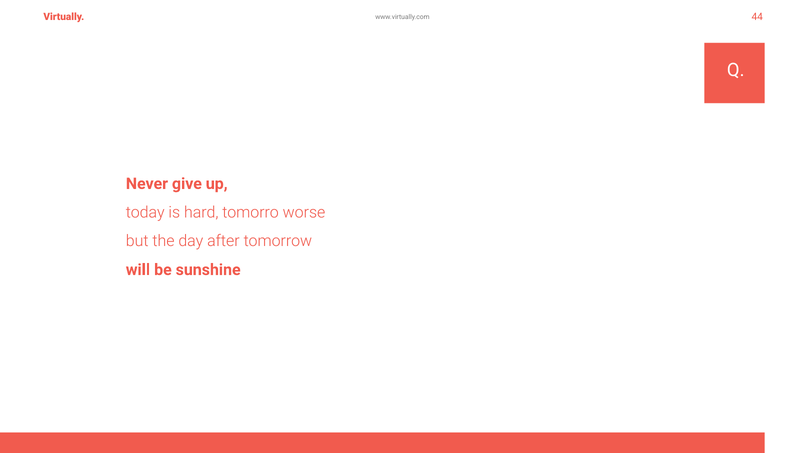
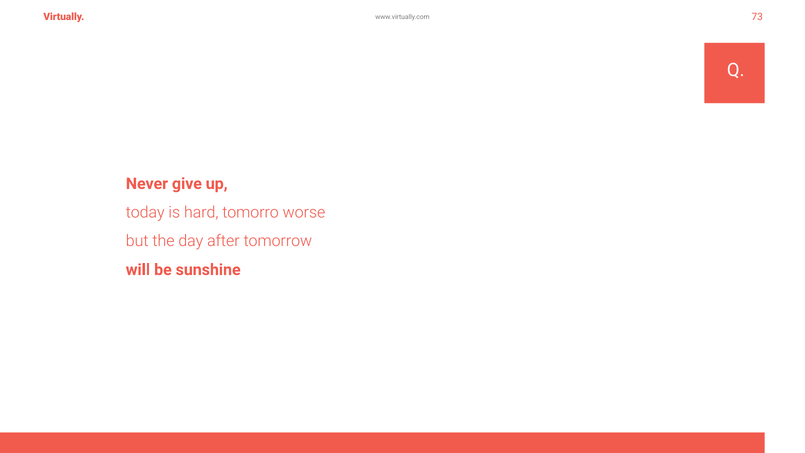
44: 44 -> 73
